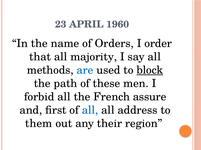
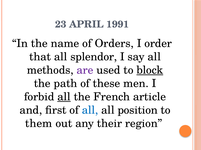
1960: 1960 -> 1991
majority: majority -> splendor
are colour: blue -> purple
all at (64, 97) underline: none -> present
assure: assure -> article
address: address -> position
